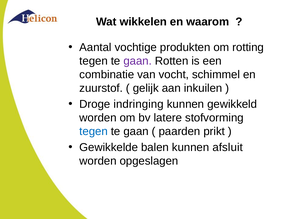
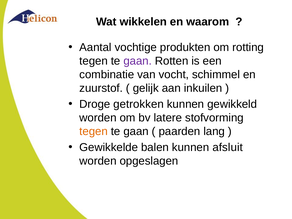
indringing: indringing -> getrokken
tegen at (94, 131) colour: blue -> orange
prikt: prikt -> lang
